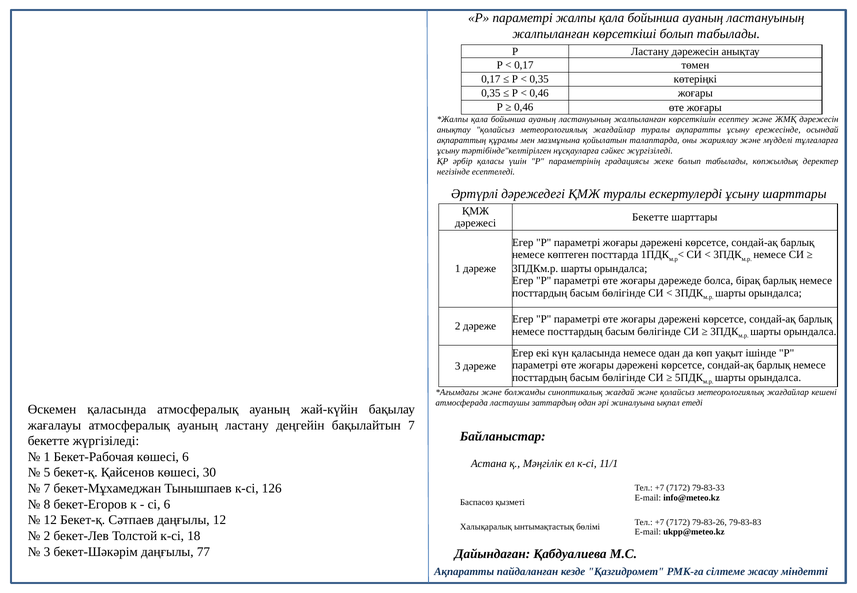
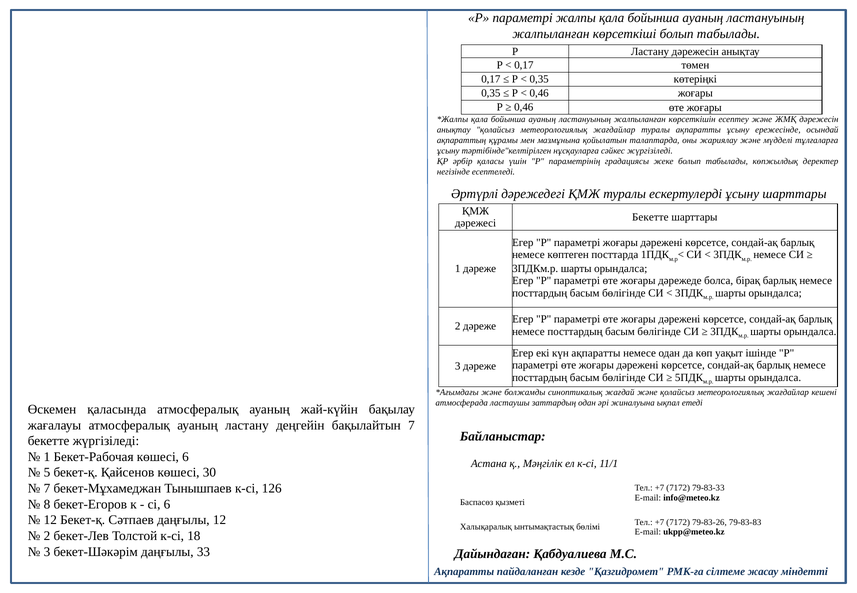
күн қаласында: қаласында -> ақпаратты
77: 77 -> 33
